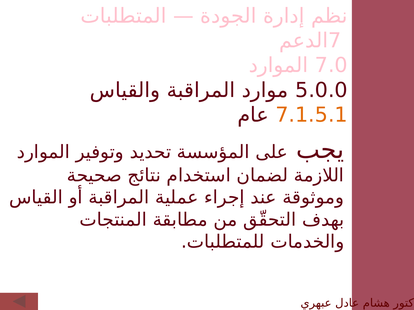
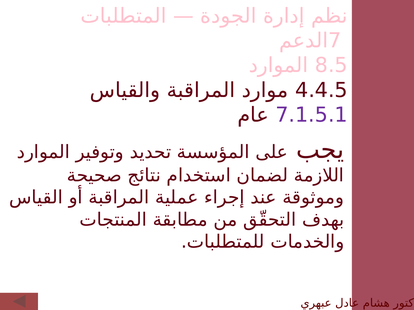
7.0: 7.0 -> 8.5
5.0.0: 5.0.0 -> 4.4.5
7.1.5.1 colour: orange -> purple
